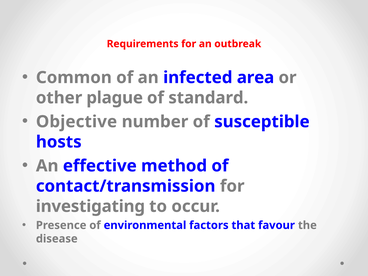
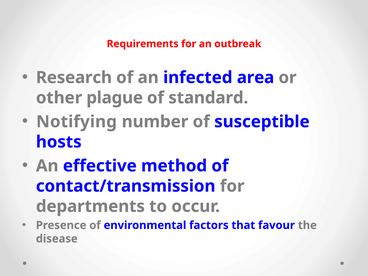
Common: Common -> Research
Objective: Objective -> Notifying
investigating: investigating -> departments
